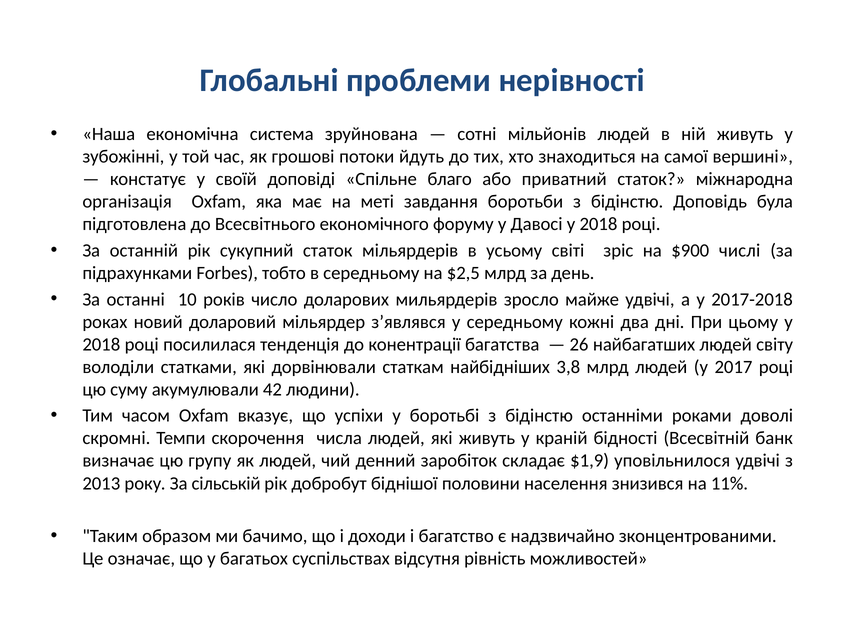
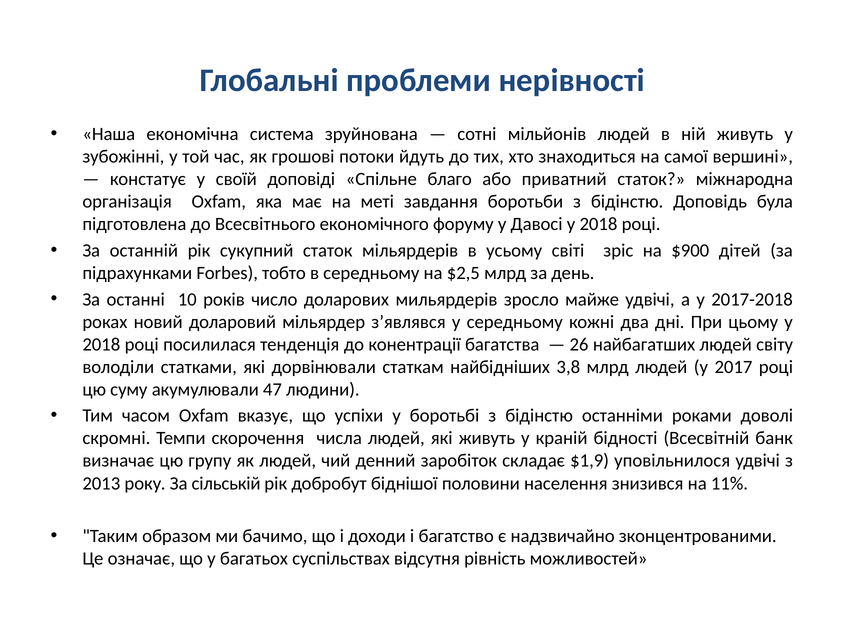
числі: числі -> дітей
42: 42 -> 47
